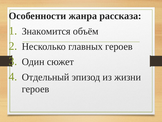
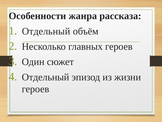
Знакомится at (46, 31): Знакомится -> Отдельный
